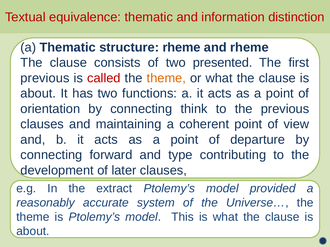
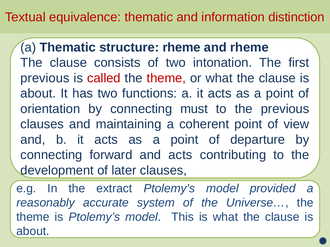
presented: presented -> intonation
theme at (166, 78) colour: orange -> red
think: think -> must
and type: type -> acts
